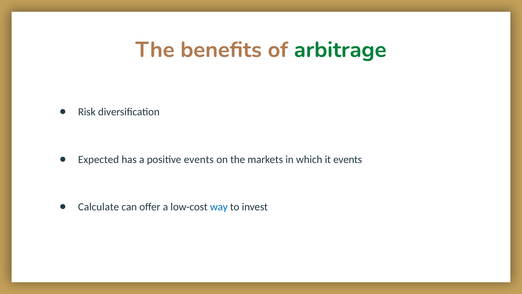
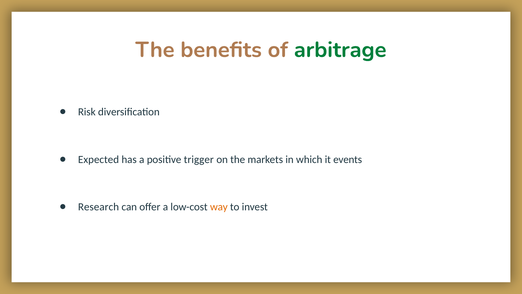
positive events: events -> trigger
Calculate: Calculate -> Research
way colour: blue -> orange
